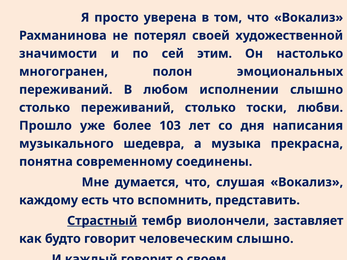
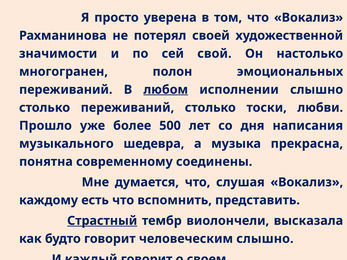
этим: этим -> свой
любом underline: none -> present
103: 103 -> 500
заставляет: заставляет -> высказала
